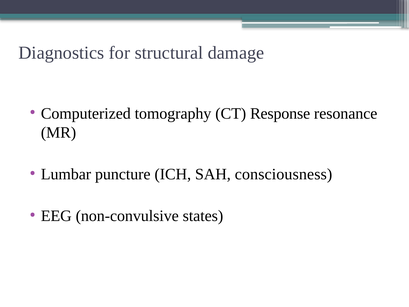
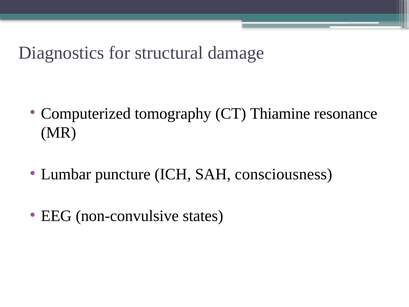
Response: Response -> Thiamine
